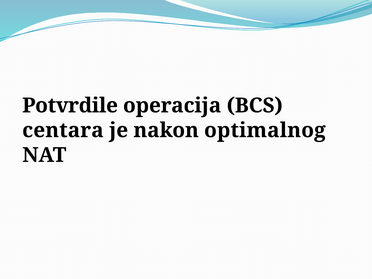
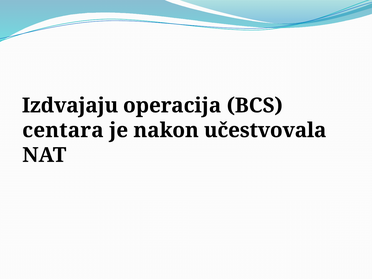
Potvrdile: Potvrdile -> Izdvajaju
optimalnog: optimalnog -> učestvovala
